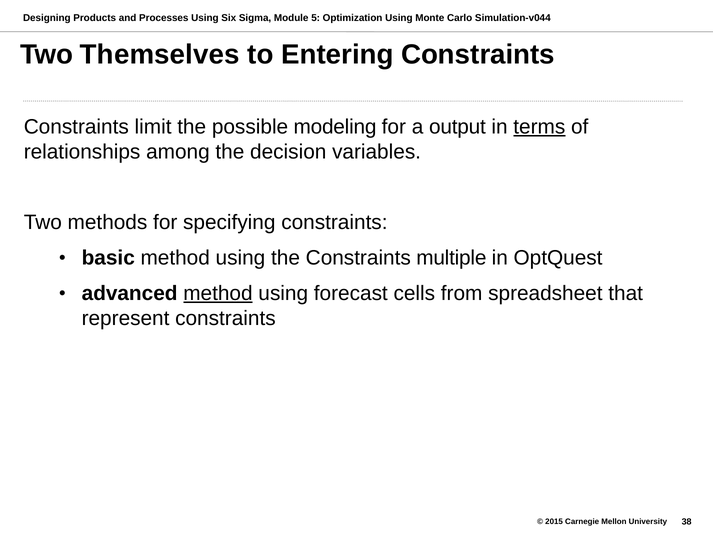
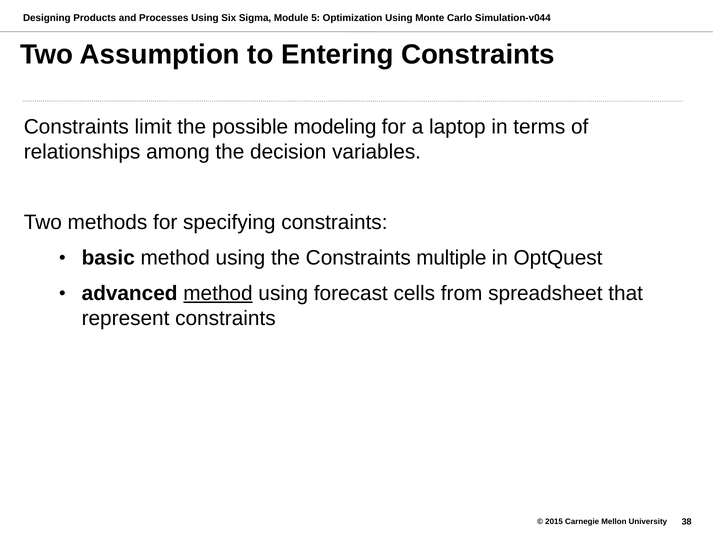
Themselves: Themselves -> Assumption
output: output -> laptop
terms underline: present -> none
